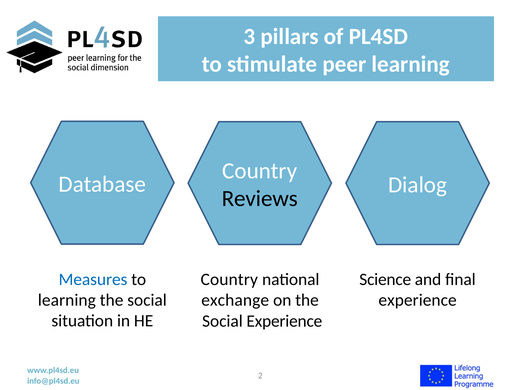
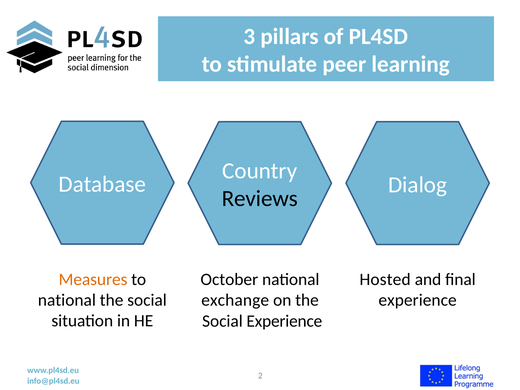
Measures colour: blue -> orange
Science: Science -> Hosted
Country at (229, 279): Country -> October
learning at (67, 300): learning -> national
